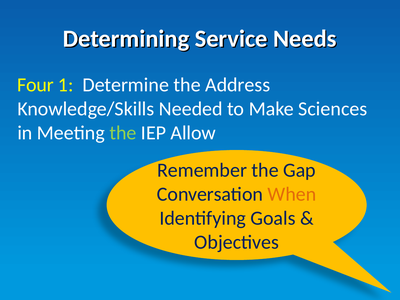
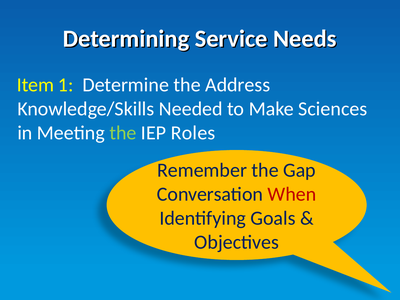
Four: Four -> Item
Allow: Allow -> Roles
When colour: orange -> red
